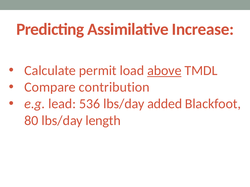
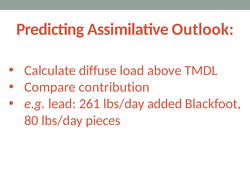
Increase: Increase -> Outlook
permit: permit -> diffuse
above underline: present -> none
536: 536 -> 261
length: length -> pieces
